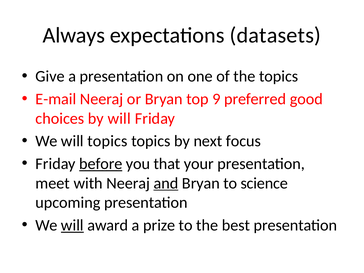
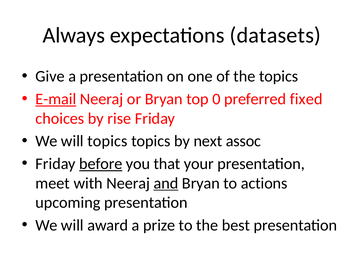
E-mail underline: none -> present
9: 9 -> 0
good: good -> fixed
by will: will -> rise
focus: focus -> assoc
science: science -> actions
will at (72, 225) underline: present -> none
